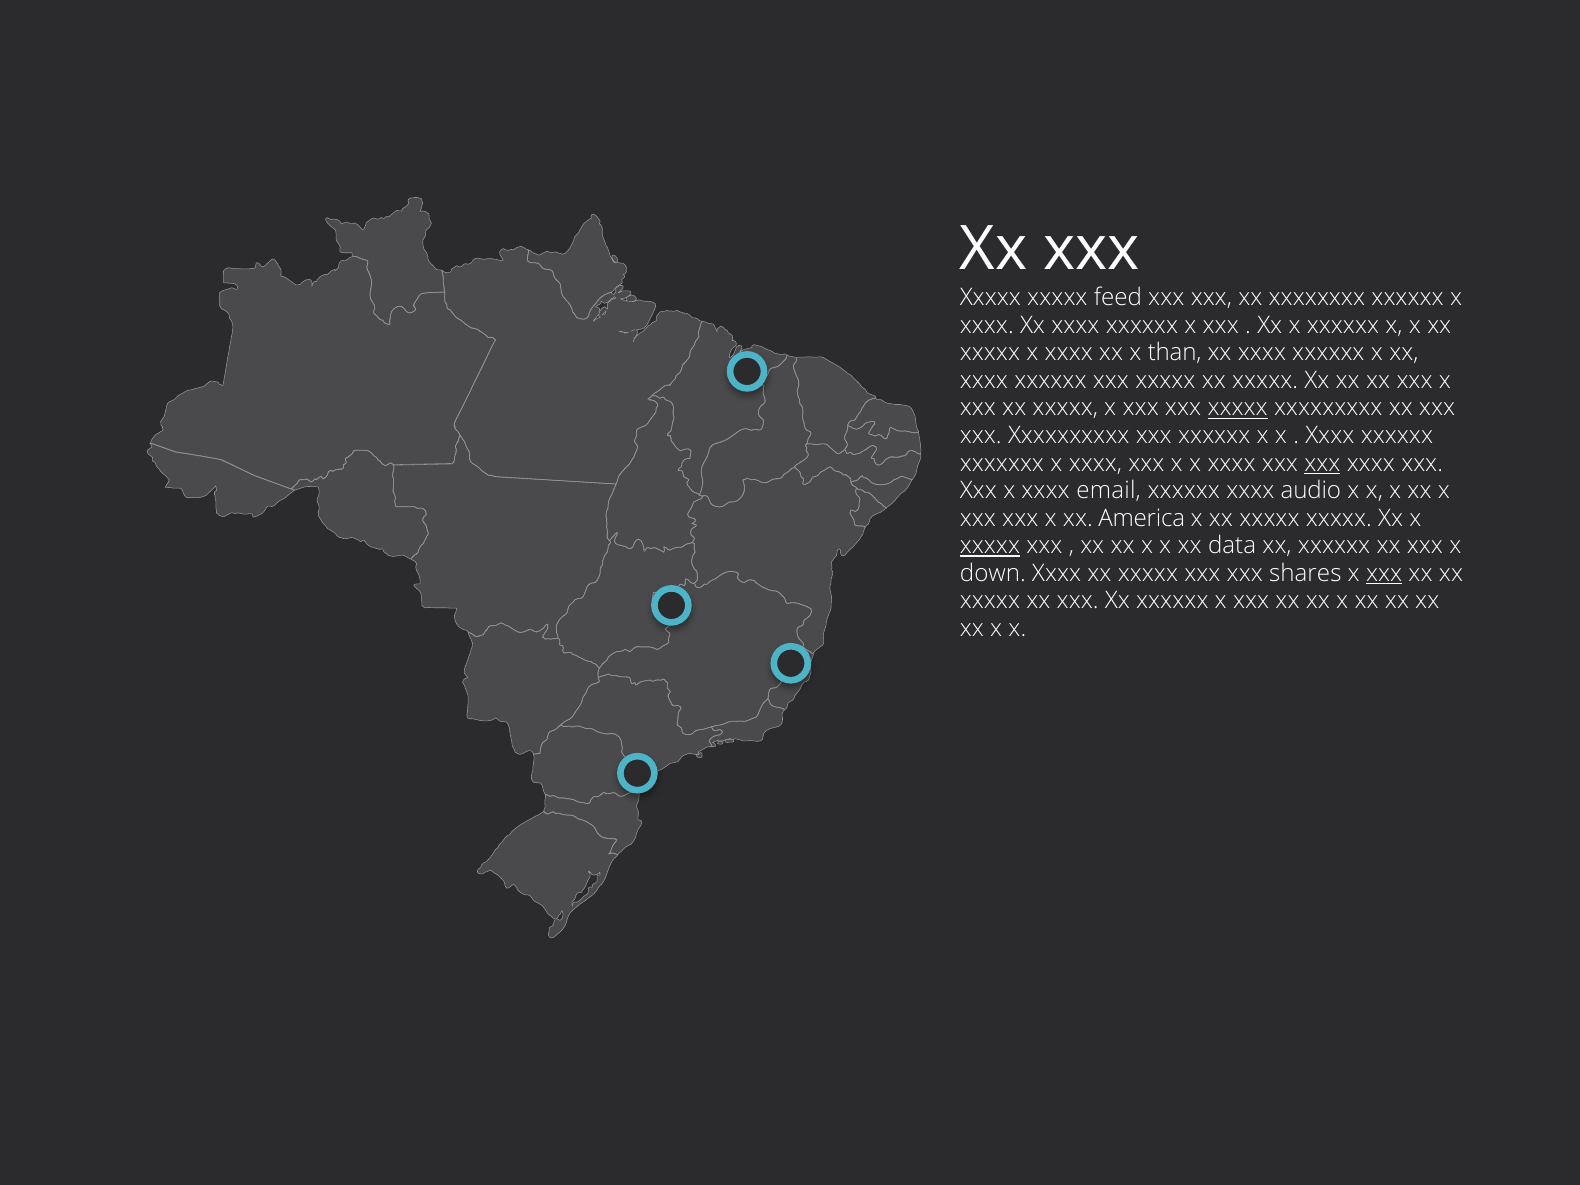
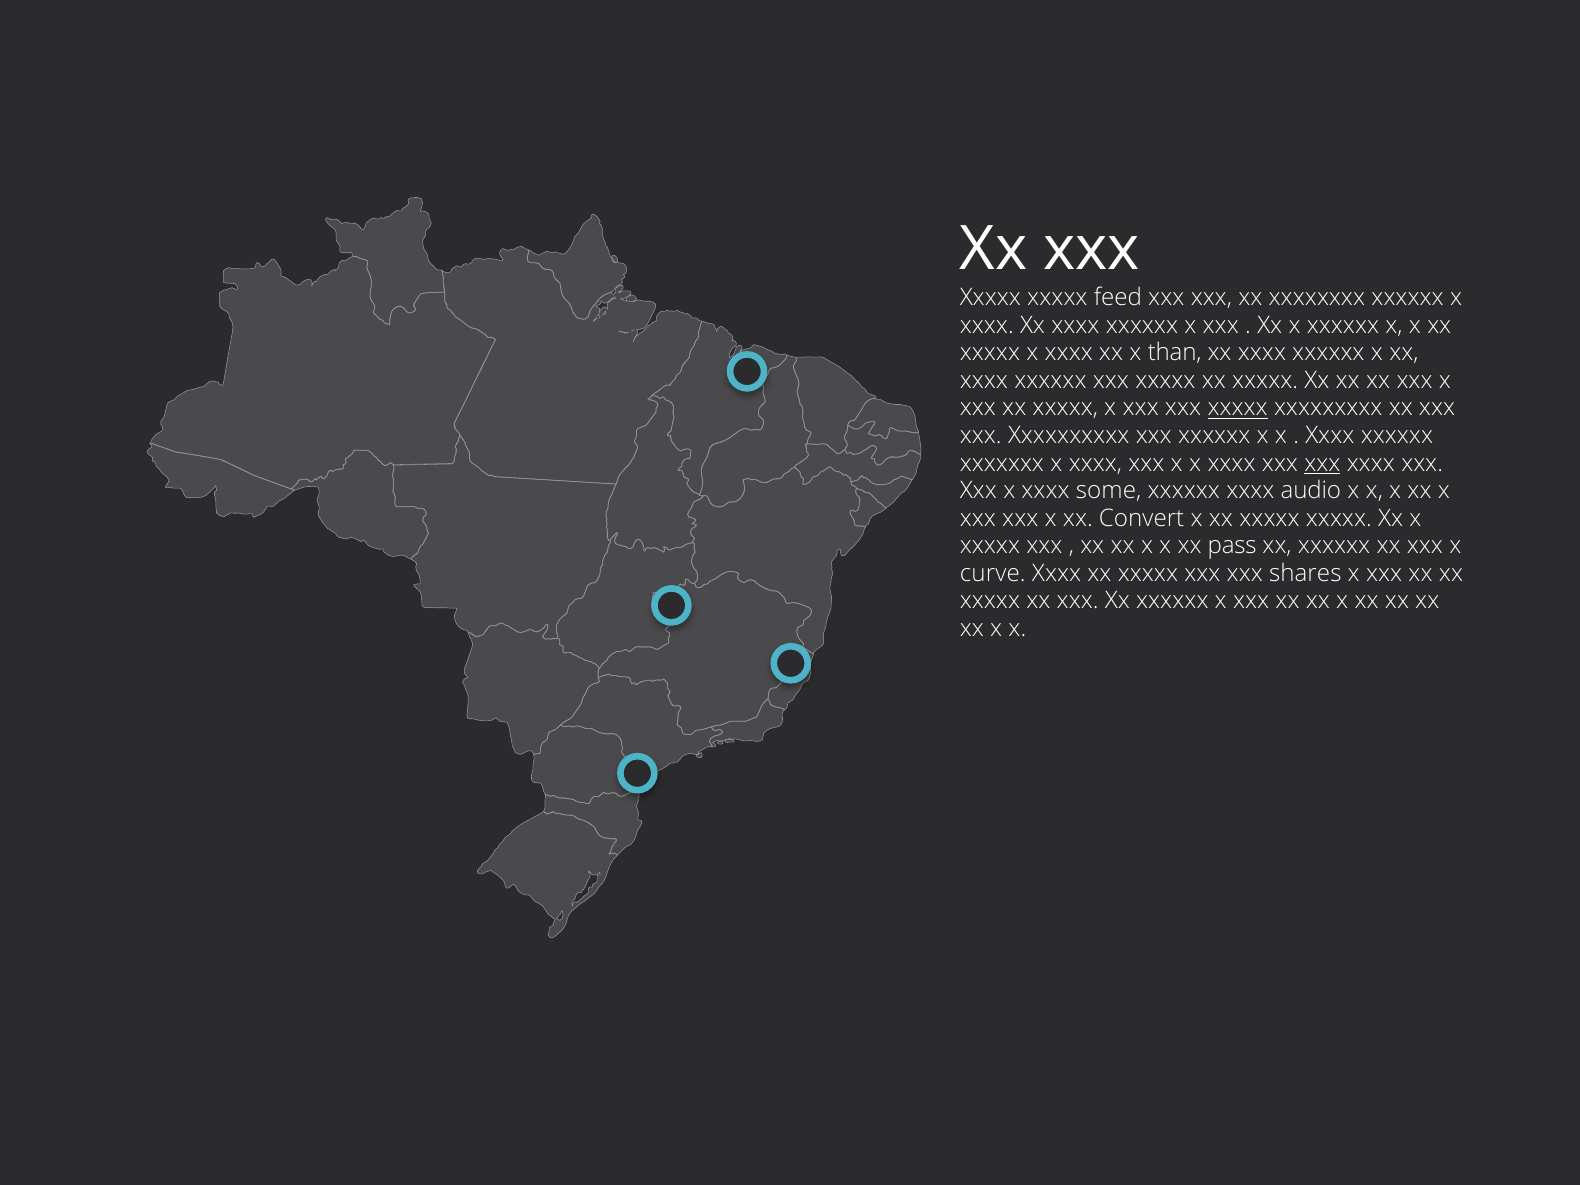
email: email -> some
America: America -> Convert
xxxxx at (990, 546) underline: present -> none
data: data -> pass
down: down -> curve
xxx at (1384, 573) underline: present -> none
